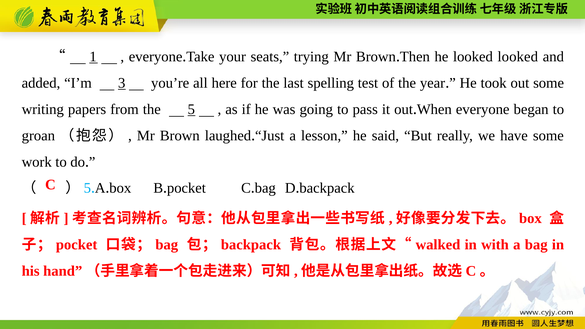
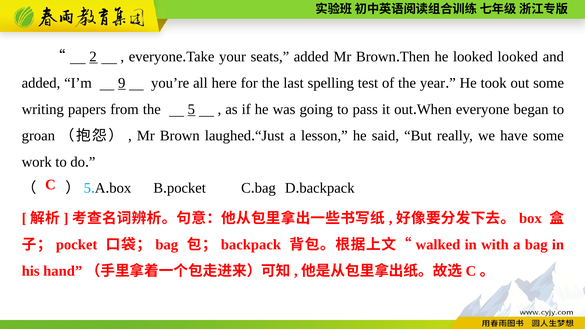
1: 1 -> 2
seats trying: trying -> added
3: 3 -> 9
